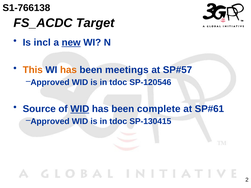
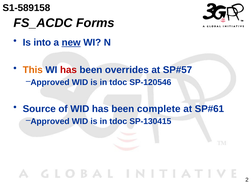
S1-766138: S1-766138 -> S1-589158
Target: Target -> Forms
incl: incl -> into
has at (68, 70) colour: orange -> red
meetings: meetings -> overrides
WID at (80, 109) underline: present -> none
